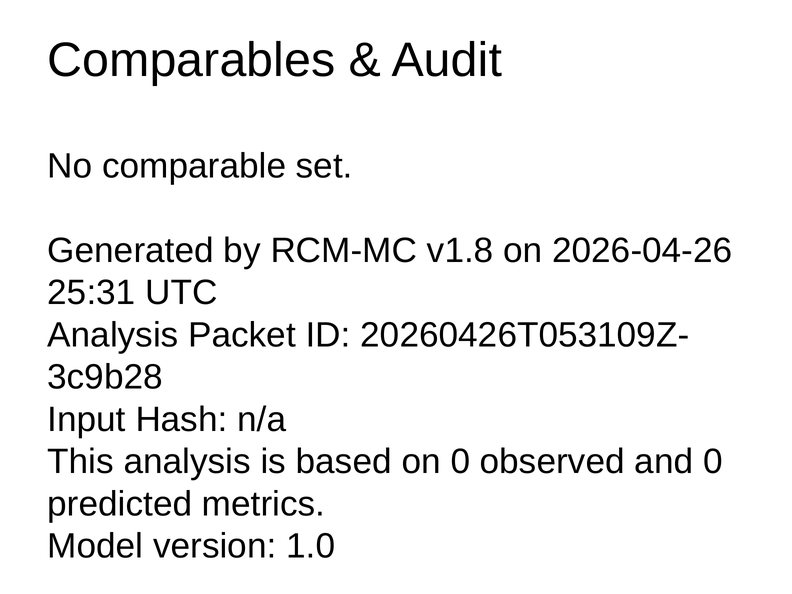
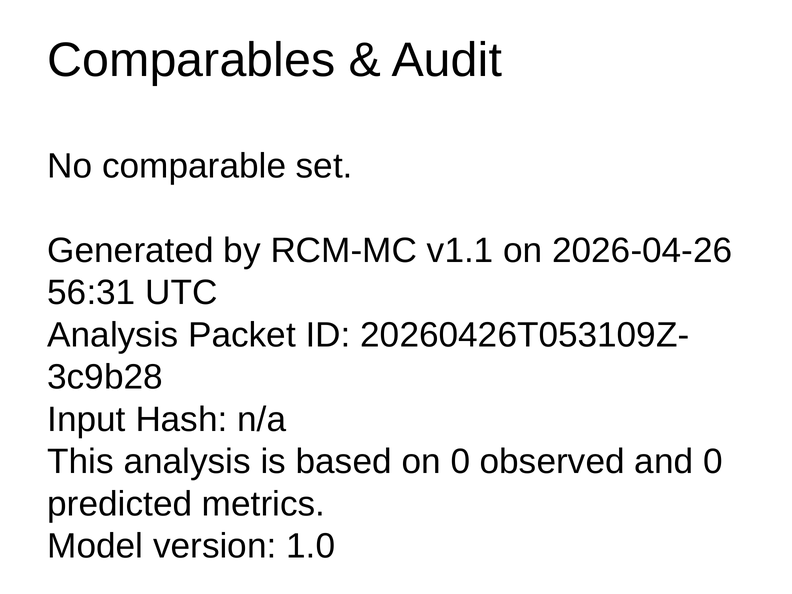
v1.8: v1.8 -> v1.1
25:31: 25:31 -> 56:31
